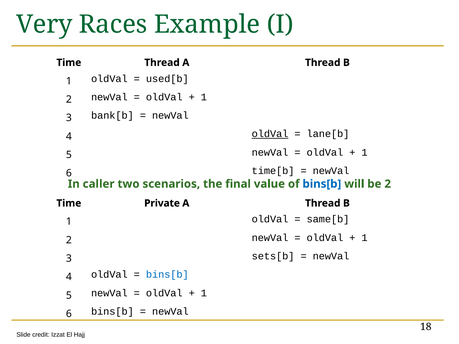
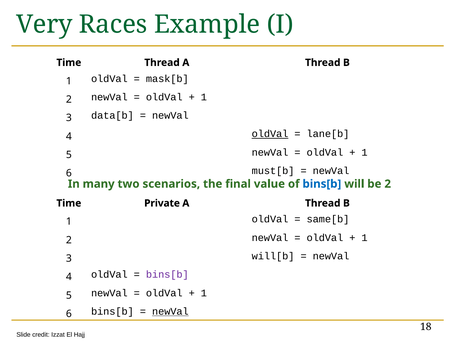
used[b: used[b -> mask[b
bank[b: bank[b -> data[b
time[b: time[b -> must[b
caller: caller -> many
sets[b: sets[b -> will[b
bins[b at (167, 275) colour: blue -> purple
newVal at (170, 312) underline: none -> present
